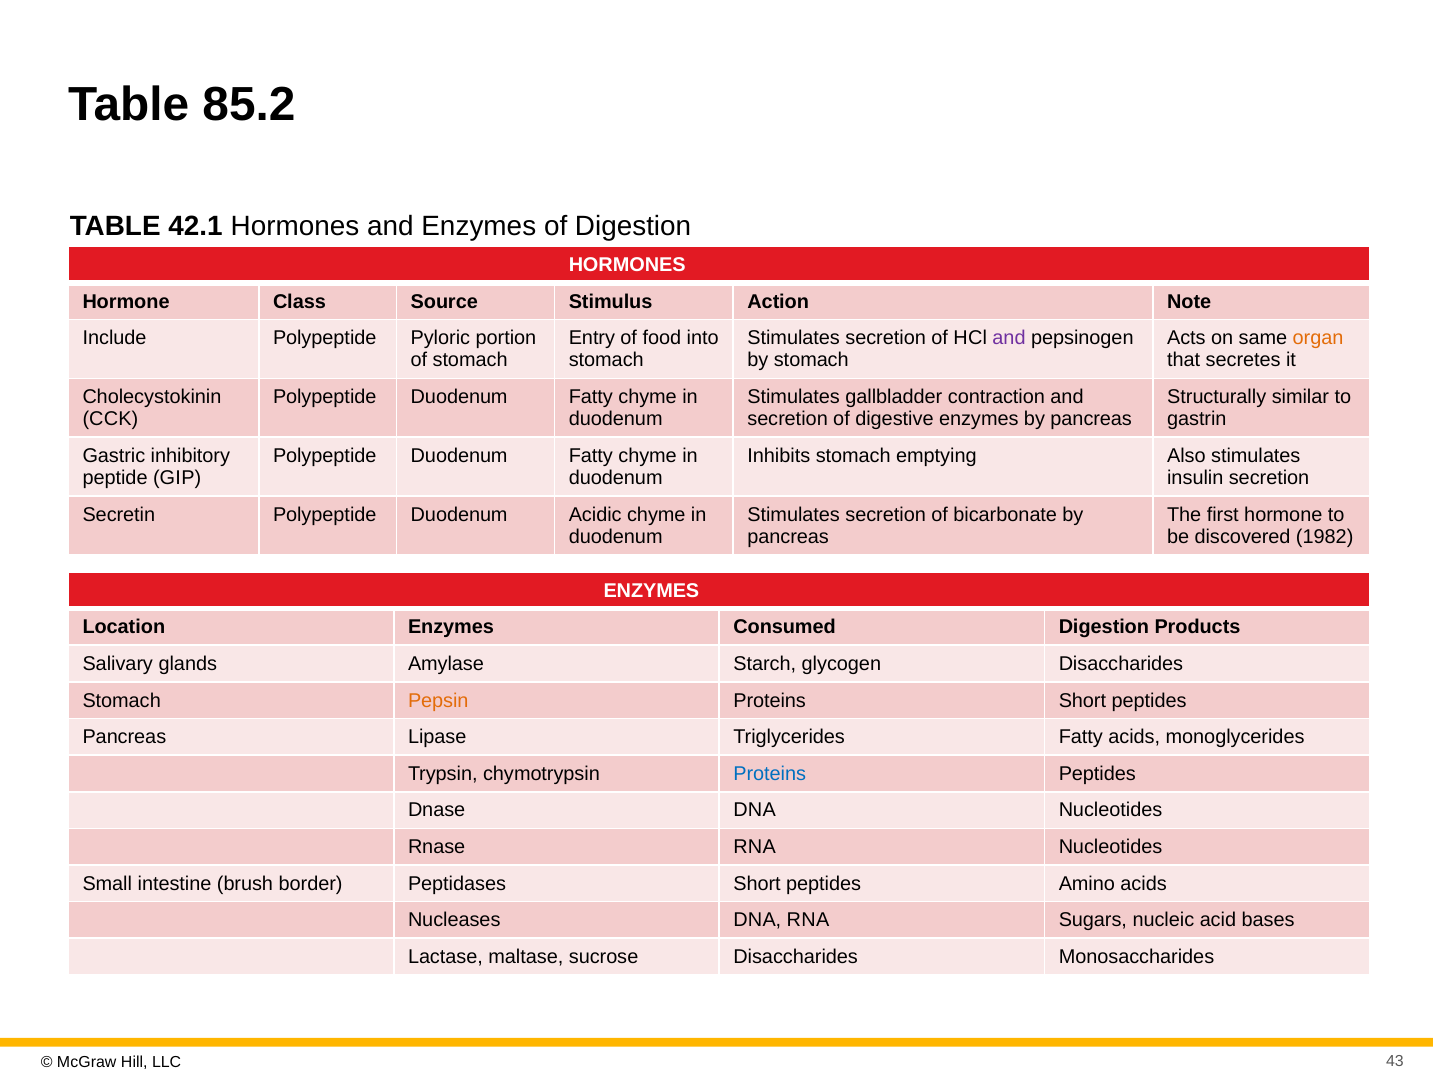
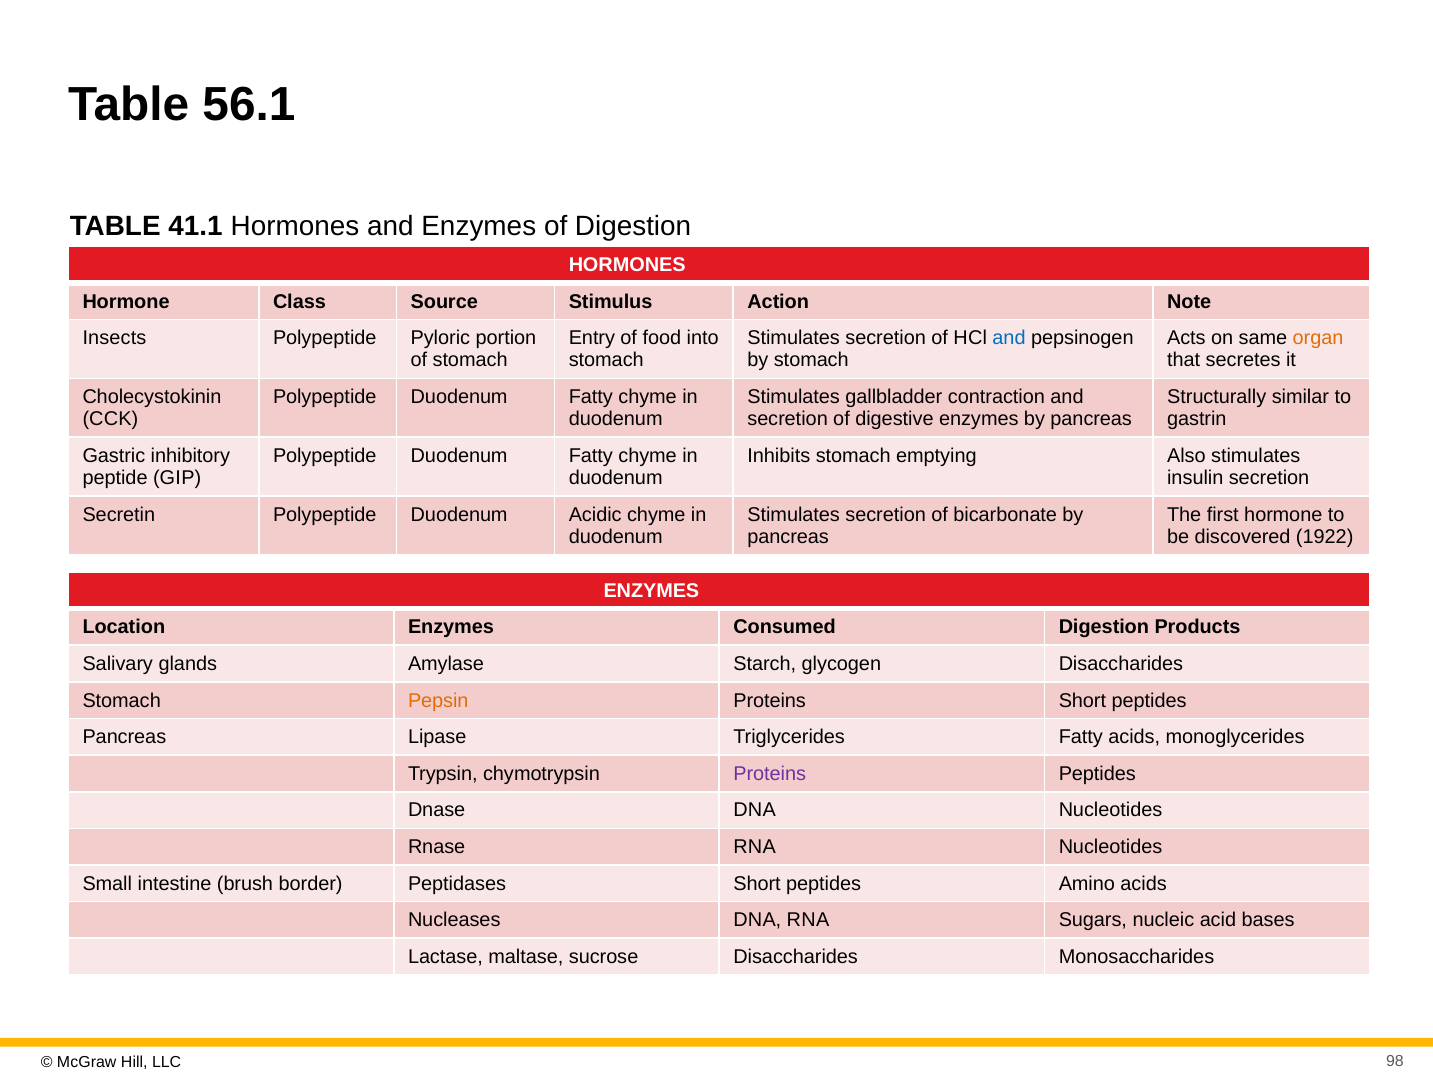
85.2: 85.2 -> 56.1
42.1: 42.1 -> 41.1
Include: Include -> Insects
and at (1009, 338) colour: purple -> blue
1982: 1982 -> 1922
Proteins at (770, 774) colour: blue -> purple
43: 43 -> 98
